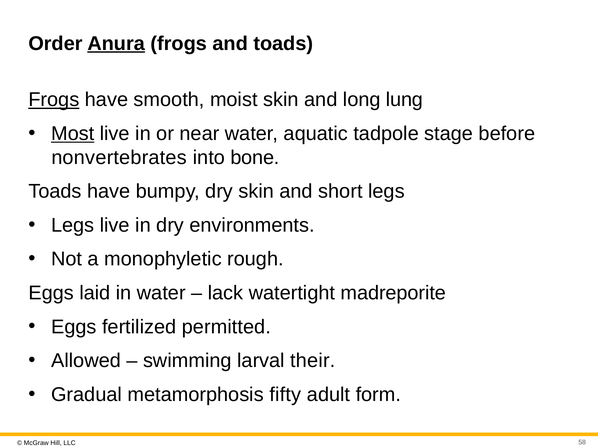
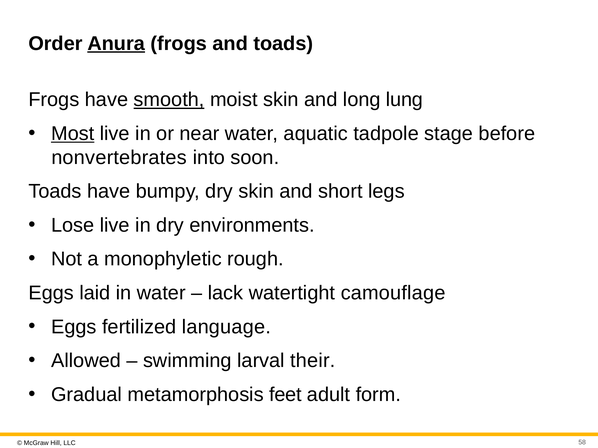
Frogs at (54, 100) underline: present -> none
smooth underline: none -> present
bone: bone -> soon
Legs at (73, 225): Legs -> Lose
madreporite: madreporite -> camouflage
permitted: permitted -> language
fifty: fifty -> feet
